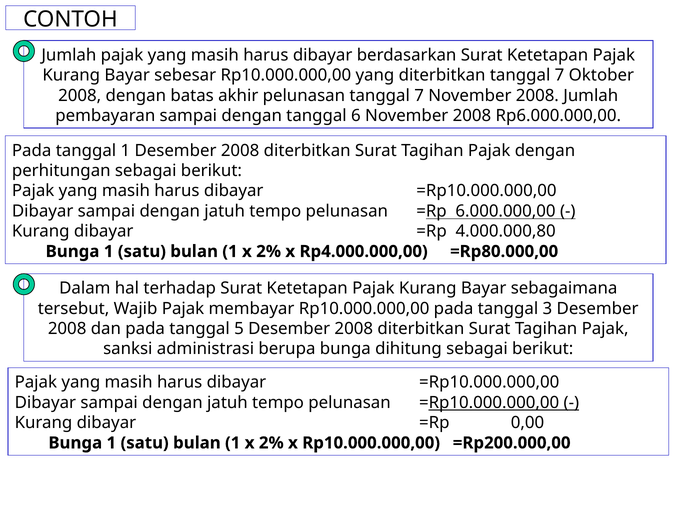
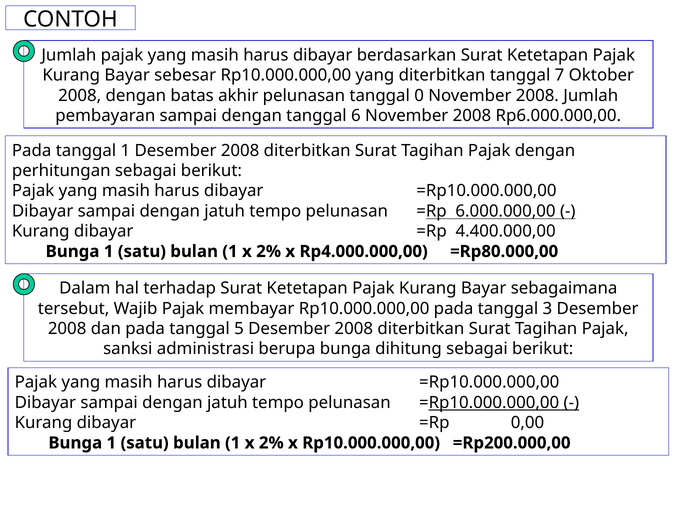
pelunasan tanggal 7: 7 -> 0
4.000.000,80: 4.000.000,80 -> 4.400.000,00
